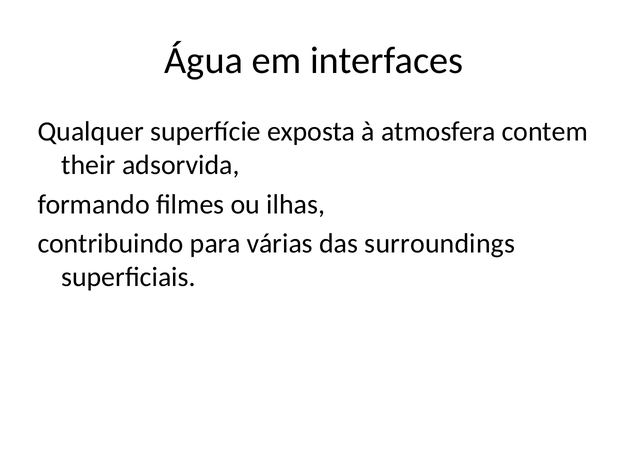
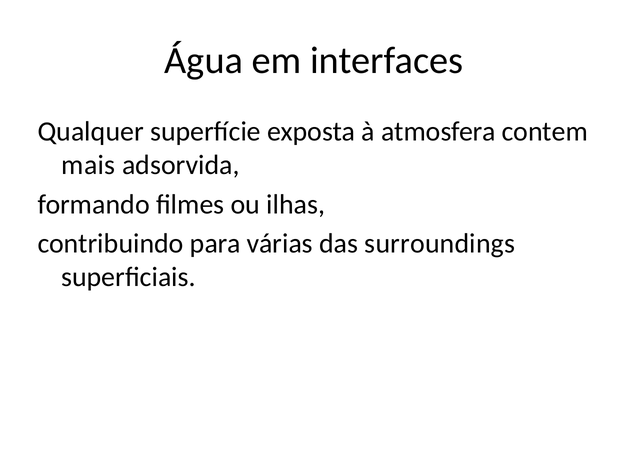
their: their -> mais
